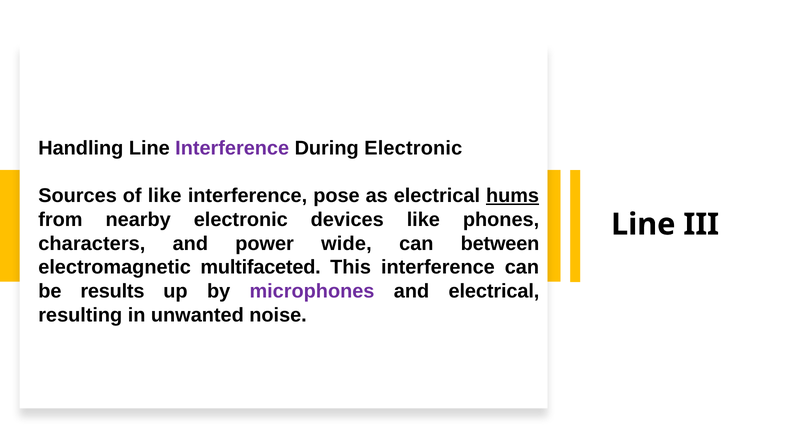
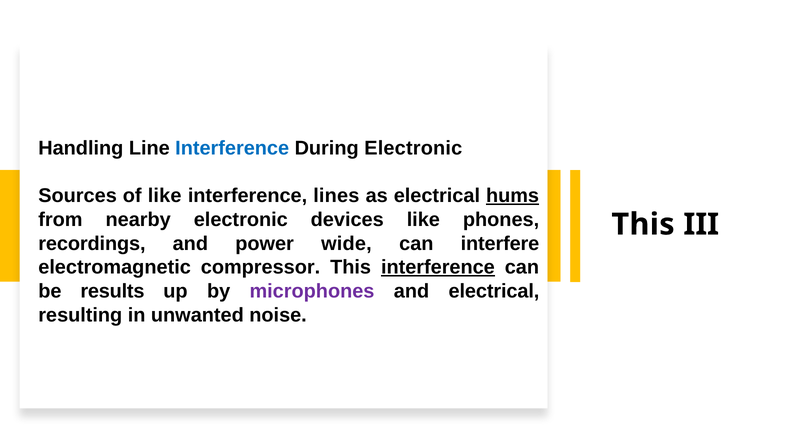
Interference at (232, 148) colour: purple -> blue
pose: pose -> lines
Line at (643, 225): Line -> This
characters: characters -> recordings
between: between -> interfere
multifaceted: multifaceted -> compressor
interference at (438, 268) underline: none -> present
